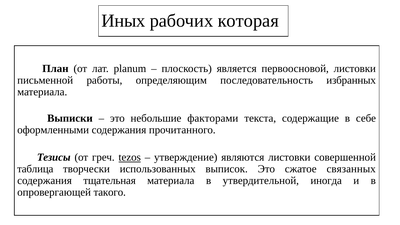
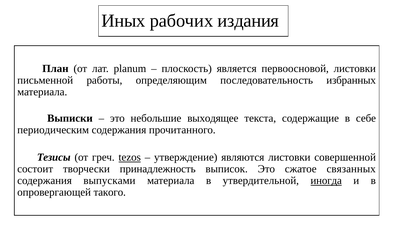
которая: которая -> издания
факторами: факторами -> выходящее
оформленными: оформленными -> периодическим
таблица: таблица -> состоит
использованных: использованных -> принадлежность
тщательная: тщательная -> выпусками
иногда underline: none -> present
